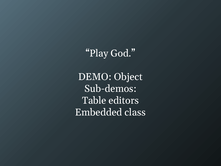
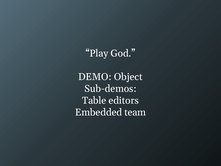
class: class -> team
